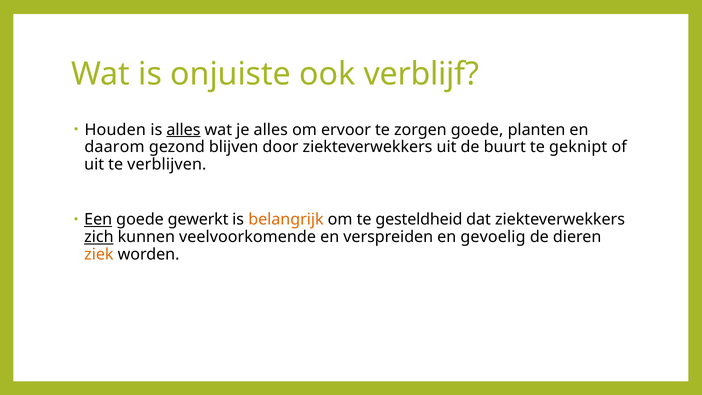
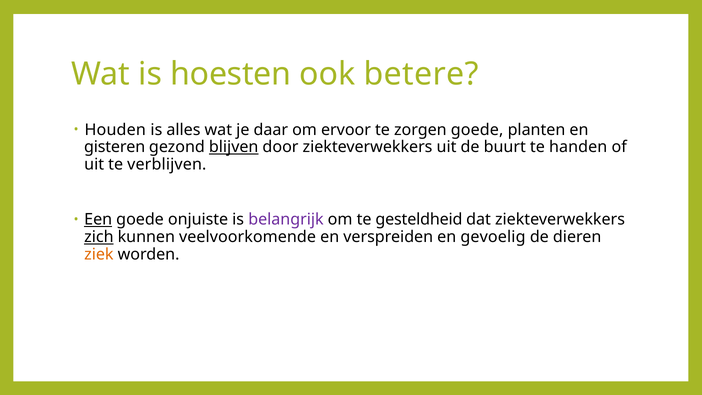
onjuiste: onjuiste -> hoesten
verblijf: verblijf -> betere
alles at (183, 130) underline: present -> none
je alles: alles -> daar
daarom: daarom -> gisteren
blijven underline: none -> present
geknipt: geknipt -> handen
gewerkt: gewerkt -> onjuiste
belangrijk colour: orange -> purple
